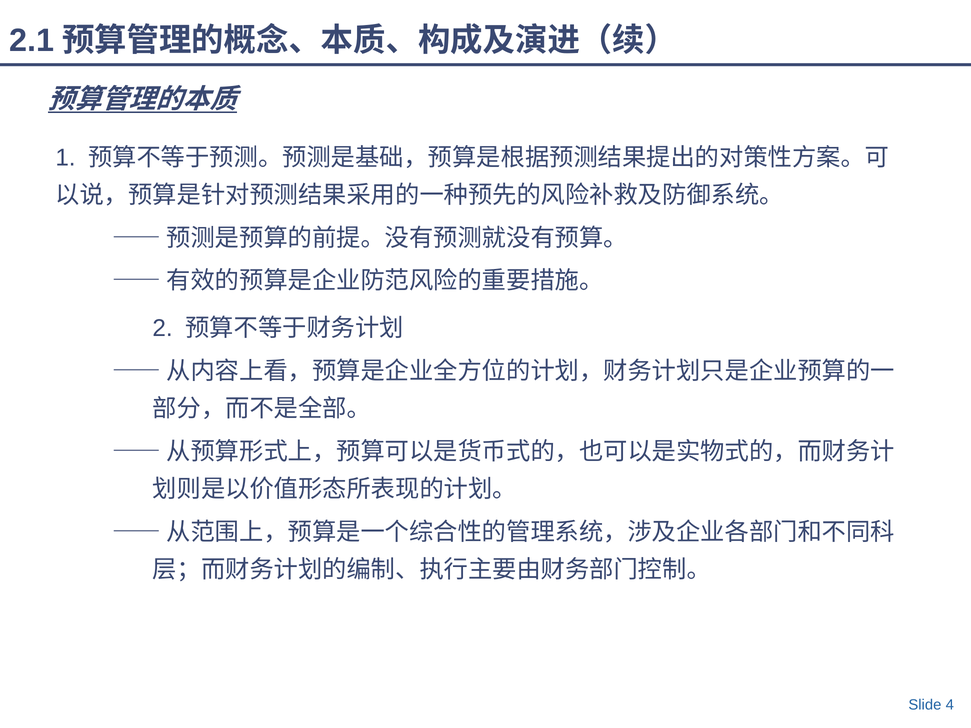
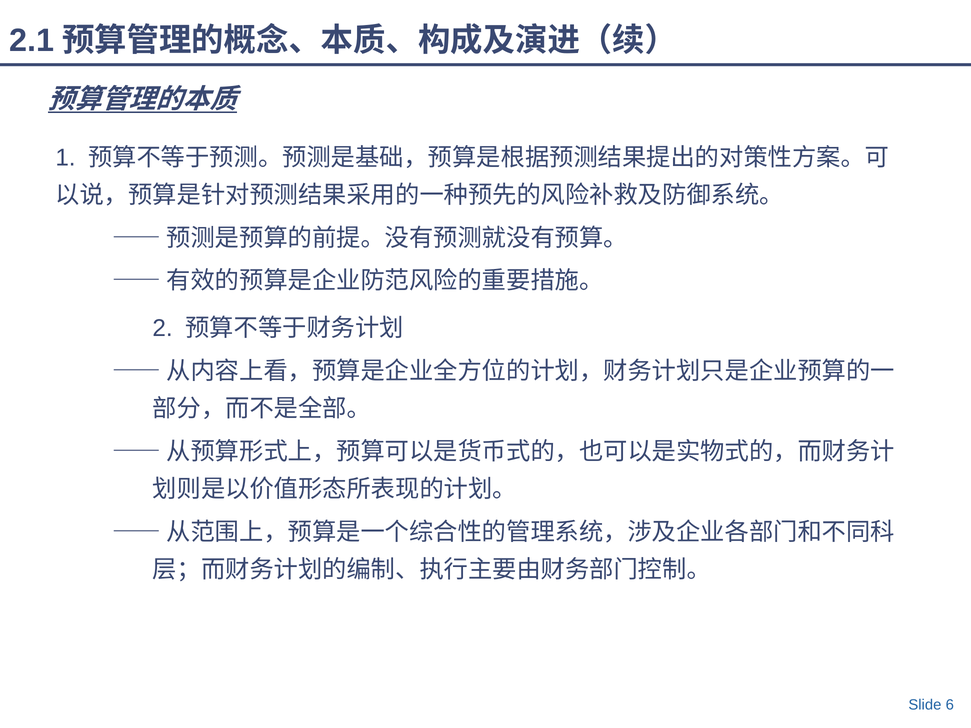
4: 4 -> 6
